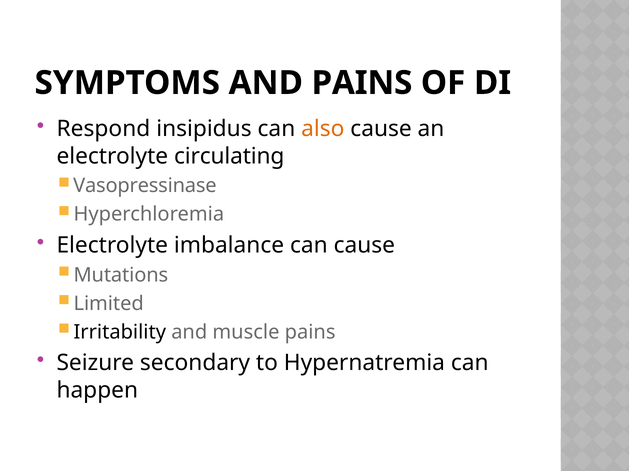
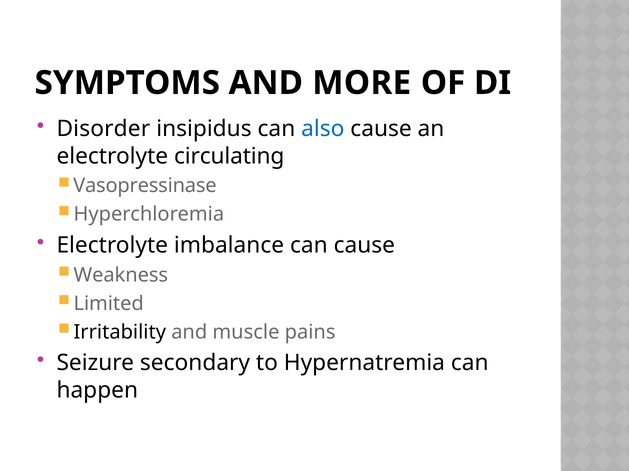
AND PAINS: PAINS -> MORE
Respond: Respond -> Disorder
also colour: orange -> blue
Mutations: Mutations -> Weakness
